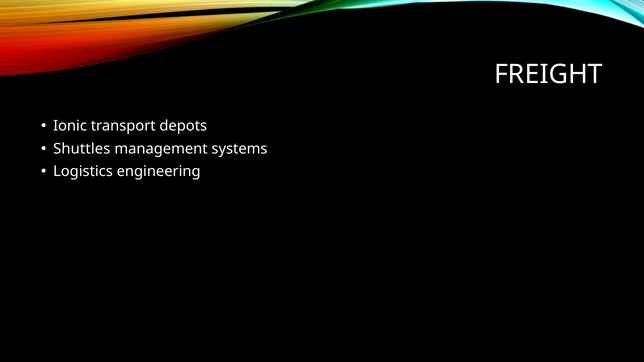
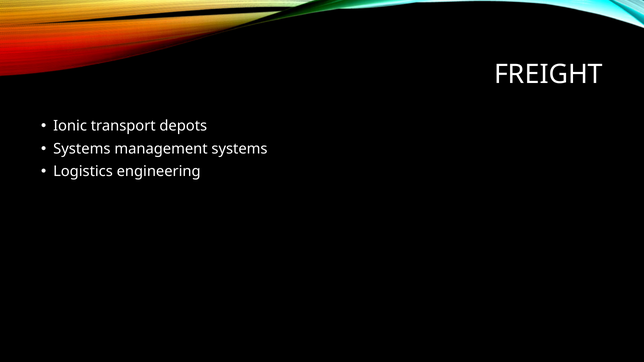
Shuttles at (82, 149): Shuttles -> Systems
